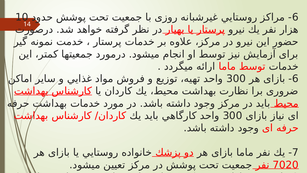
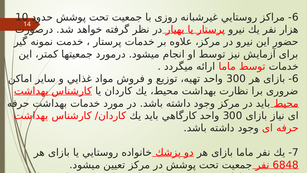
7020: 7020 -> 6848
